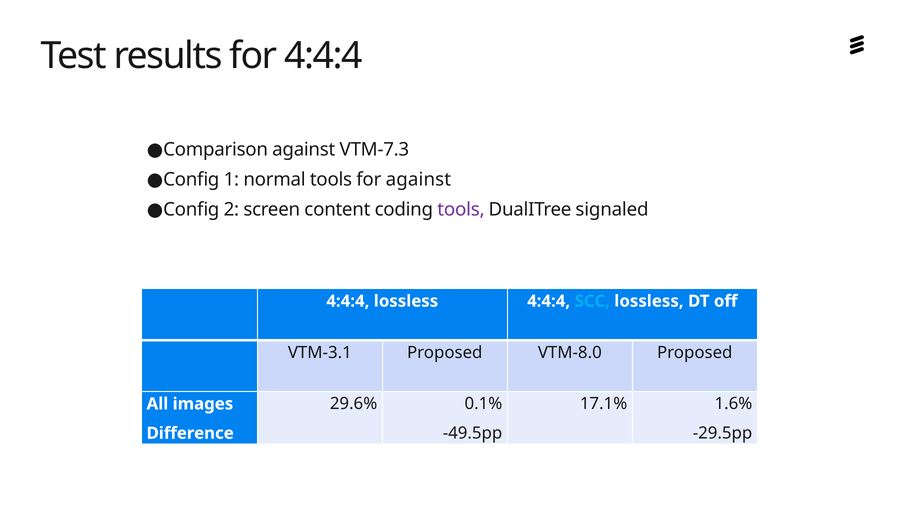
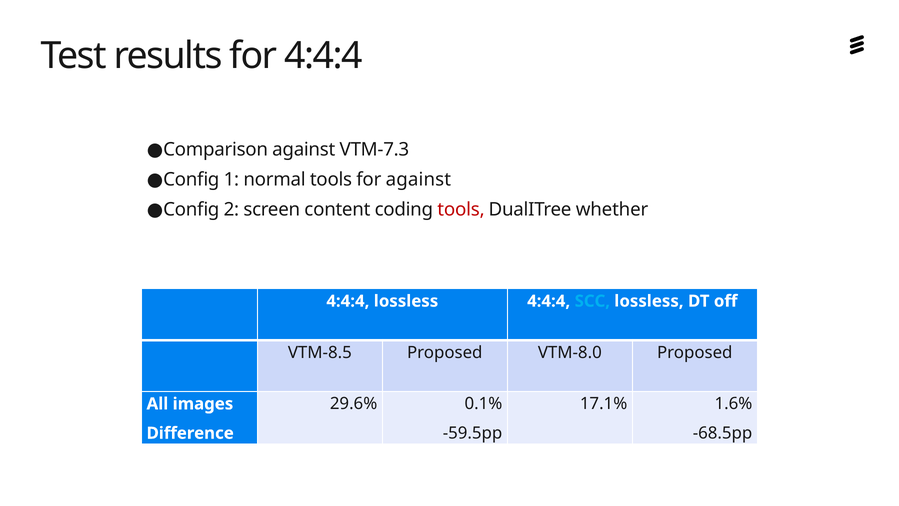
tools at (461, 210) colour: purple -> red
signaled: signaled -> whether
VTM-3.1: VTM-3.1 -> VTM-8.5
-49.5pp: -49.5pp -> -59.5pp
-29.5pp: -29.5pp -> -68.5pp
